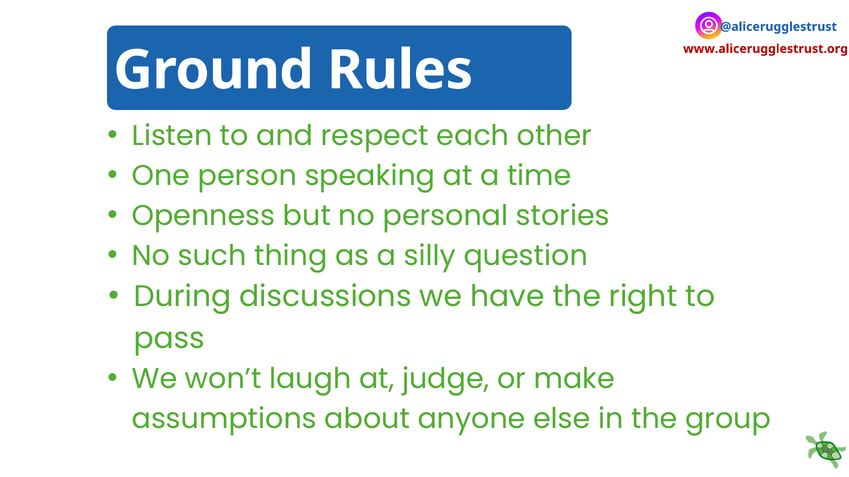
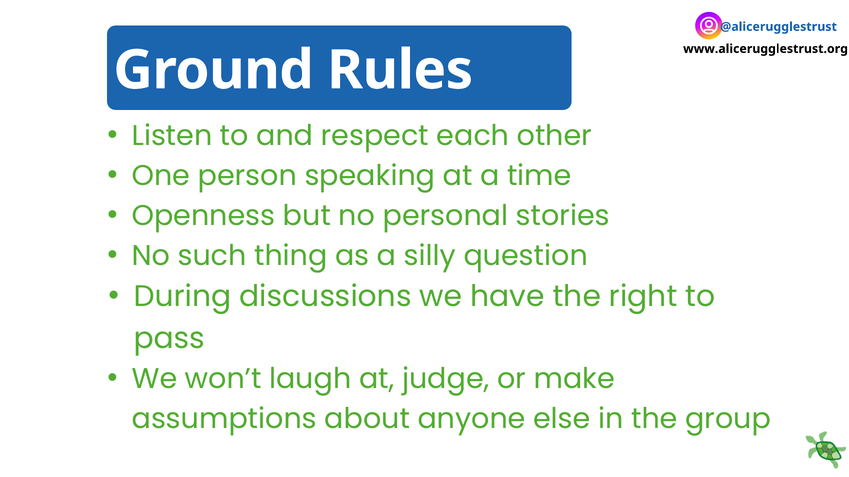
www.alicerugglestrust.org colour: red -> black
